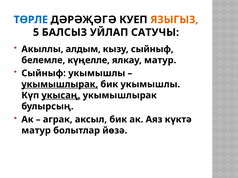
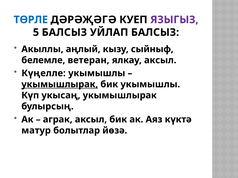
ЯЗЫГЫЗ colour: orange -> purple
УЙЛАП САТУЧЫ: САТУЧЫ -> БАЛСЫЗ
алдым: алдым -> аңлый
күңелле: күңелле -> ветеран
ялкау матур: матур -> аксыл
Сыйныф at (44, 73): Сыйныф -> Күңелле
укысаң underline: present -> none
